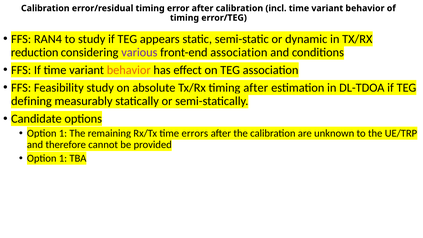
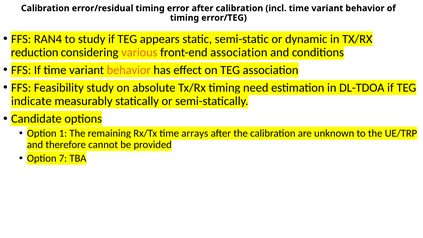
various colour: purple -> orange
after at (256, 88): after -> need
defining: defining -> indicate
errors: errors -> arrays
1 at (63, 158): 1 -> 7
